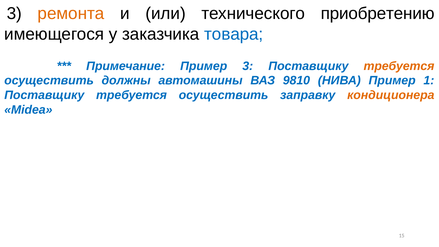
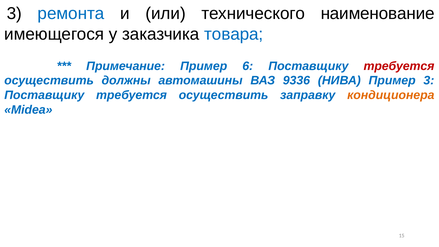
ремонта colour: orange -> blue
приобретению: приобретению -> наименование
Пример 3: 3 -> 6
требуется at (399, 66) colour: orange -> red
9810: 9810 -> 9336
Пример 1: 1 -> 3
